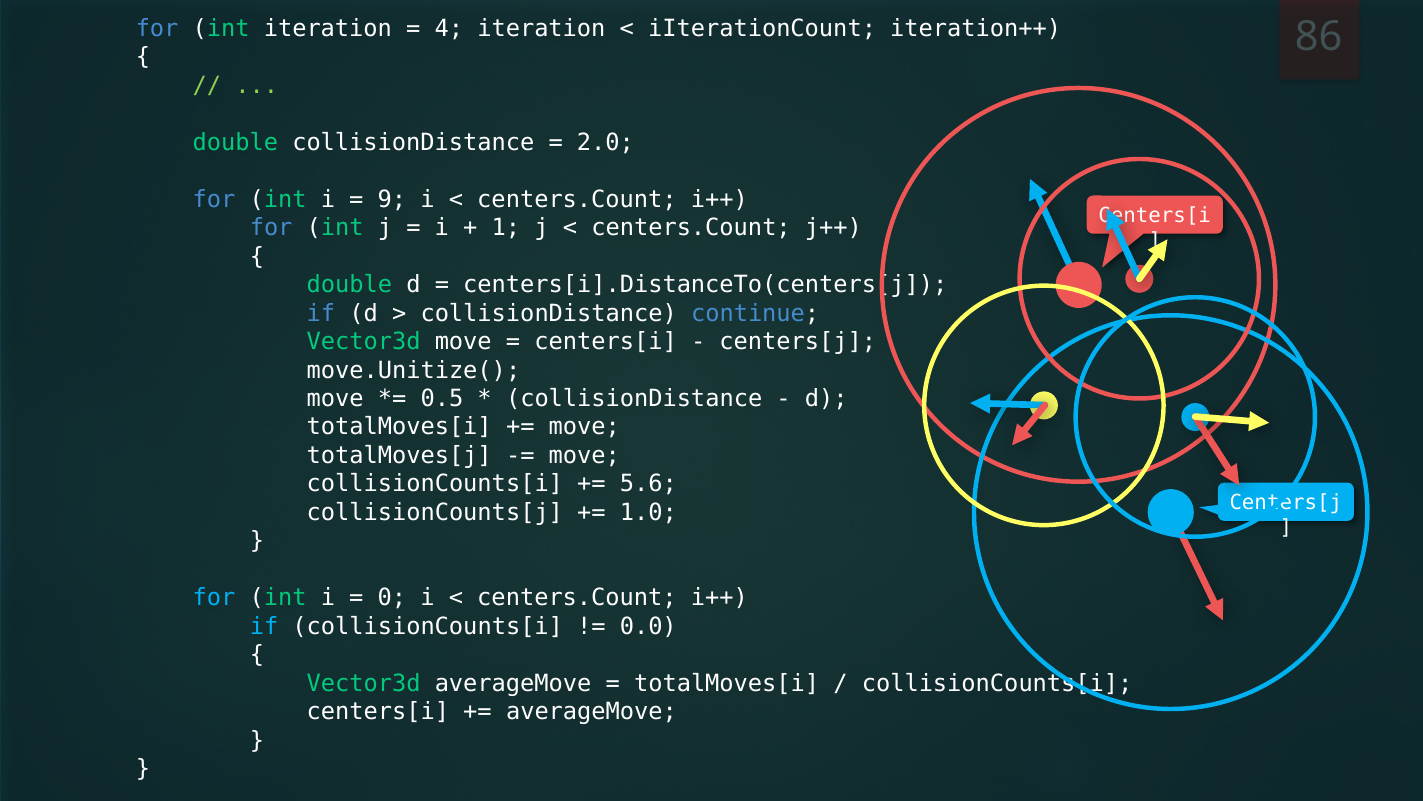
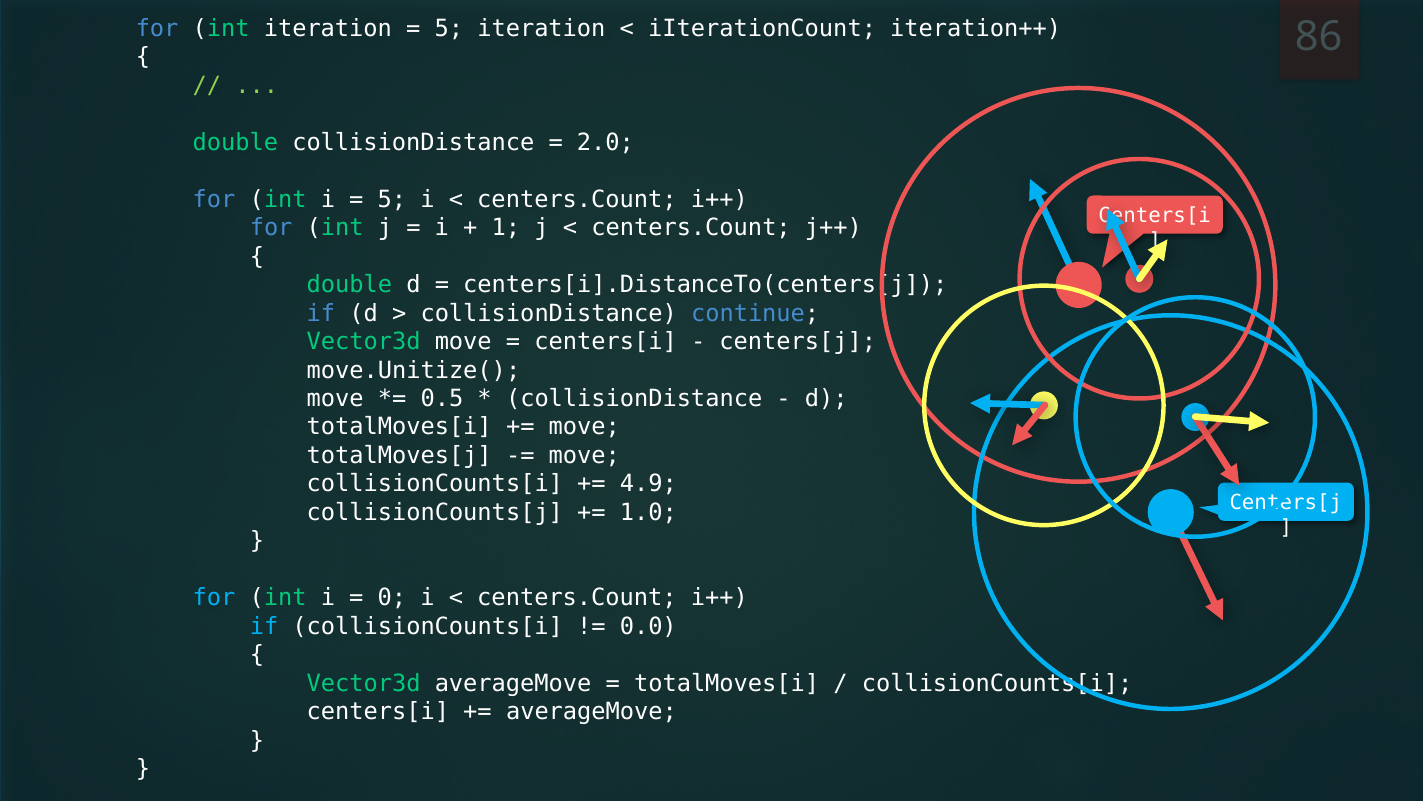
4 at (449, 29): 4 -> 5
9 at (392, 199): 9 -> 5
5.6: 5.6 -> 4.9
